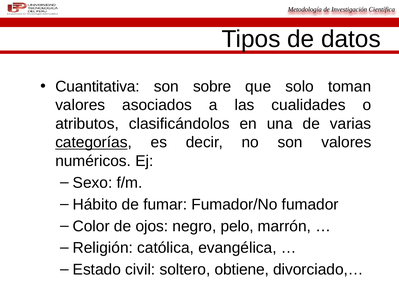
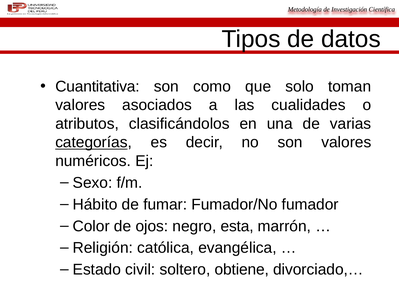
sobre: sobre -> como
pelo: pelo -> esta
